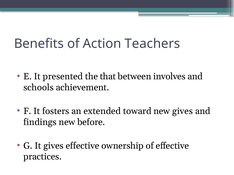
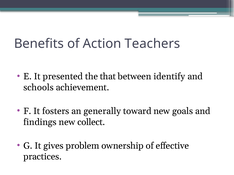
involves: involves -> identify
extended: extended -> generally
new gives: gives -> goals
before: before -> collect
gives effective: effective -> problem
